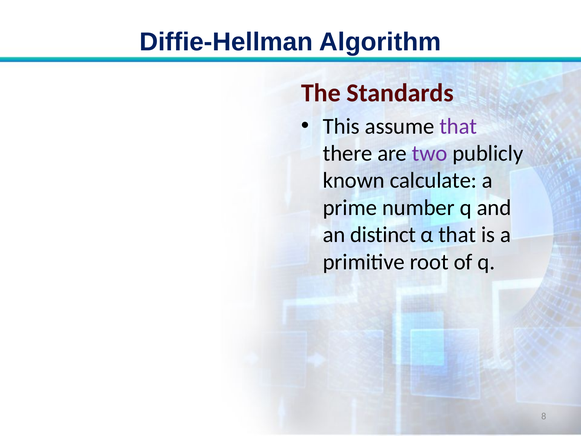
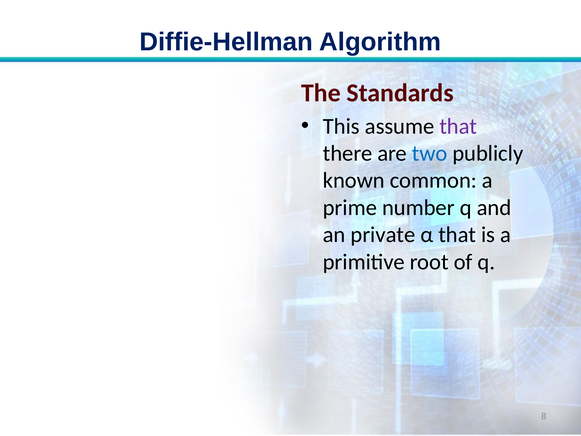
two colour: purple -> blue
calculate: calculate -> common
distinct: distinct -> private
